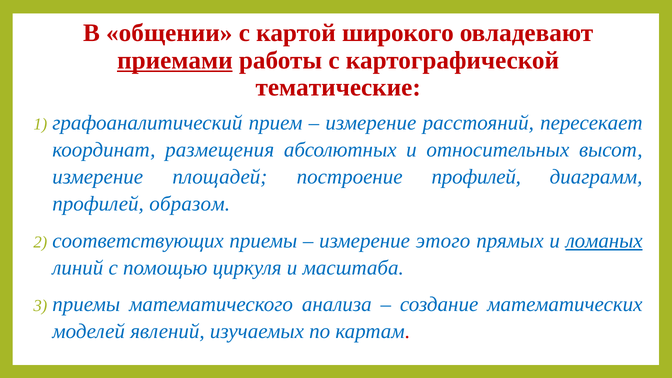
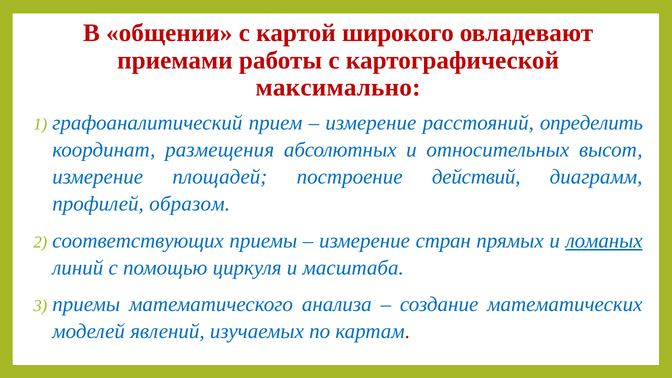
приемами underline: present -> none
тематические: тематические -> максимально
пересекает: пересекает -> определить
построение профилей: профилей -> действий
этого: этого -> стран
